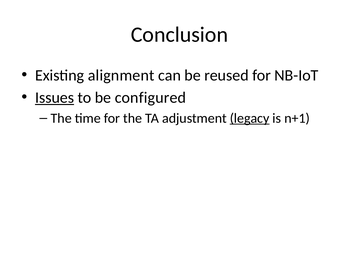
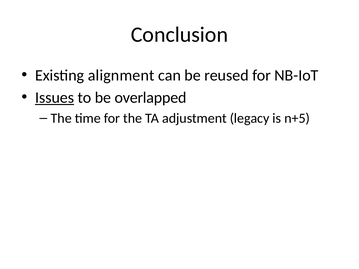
configured: configured -> overlapped
legacy underline: present -> none
n+1: n+1 -> n+5
